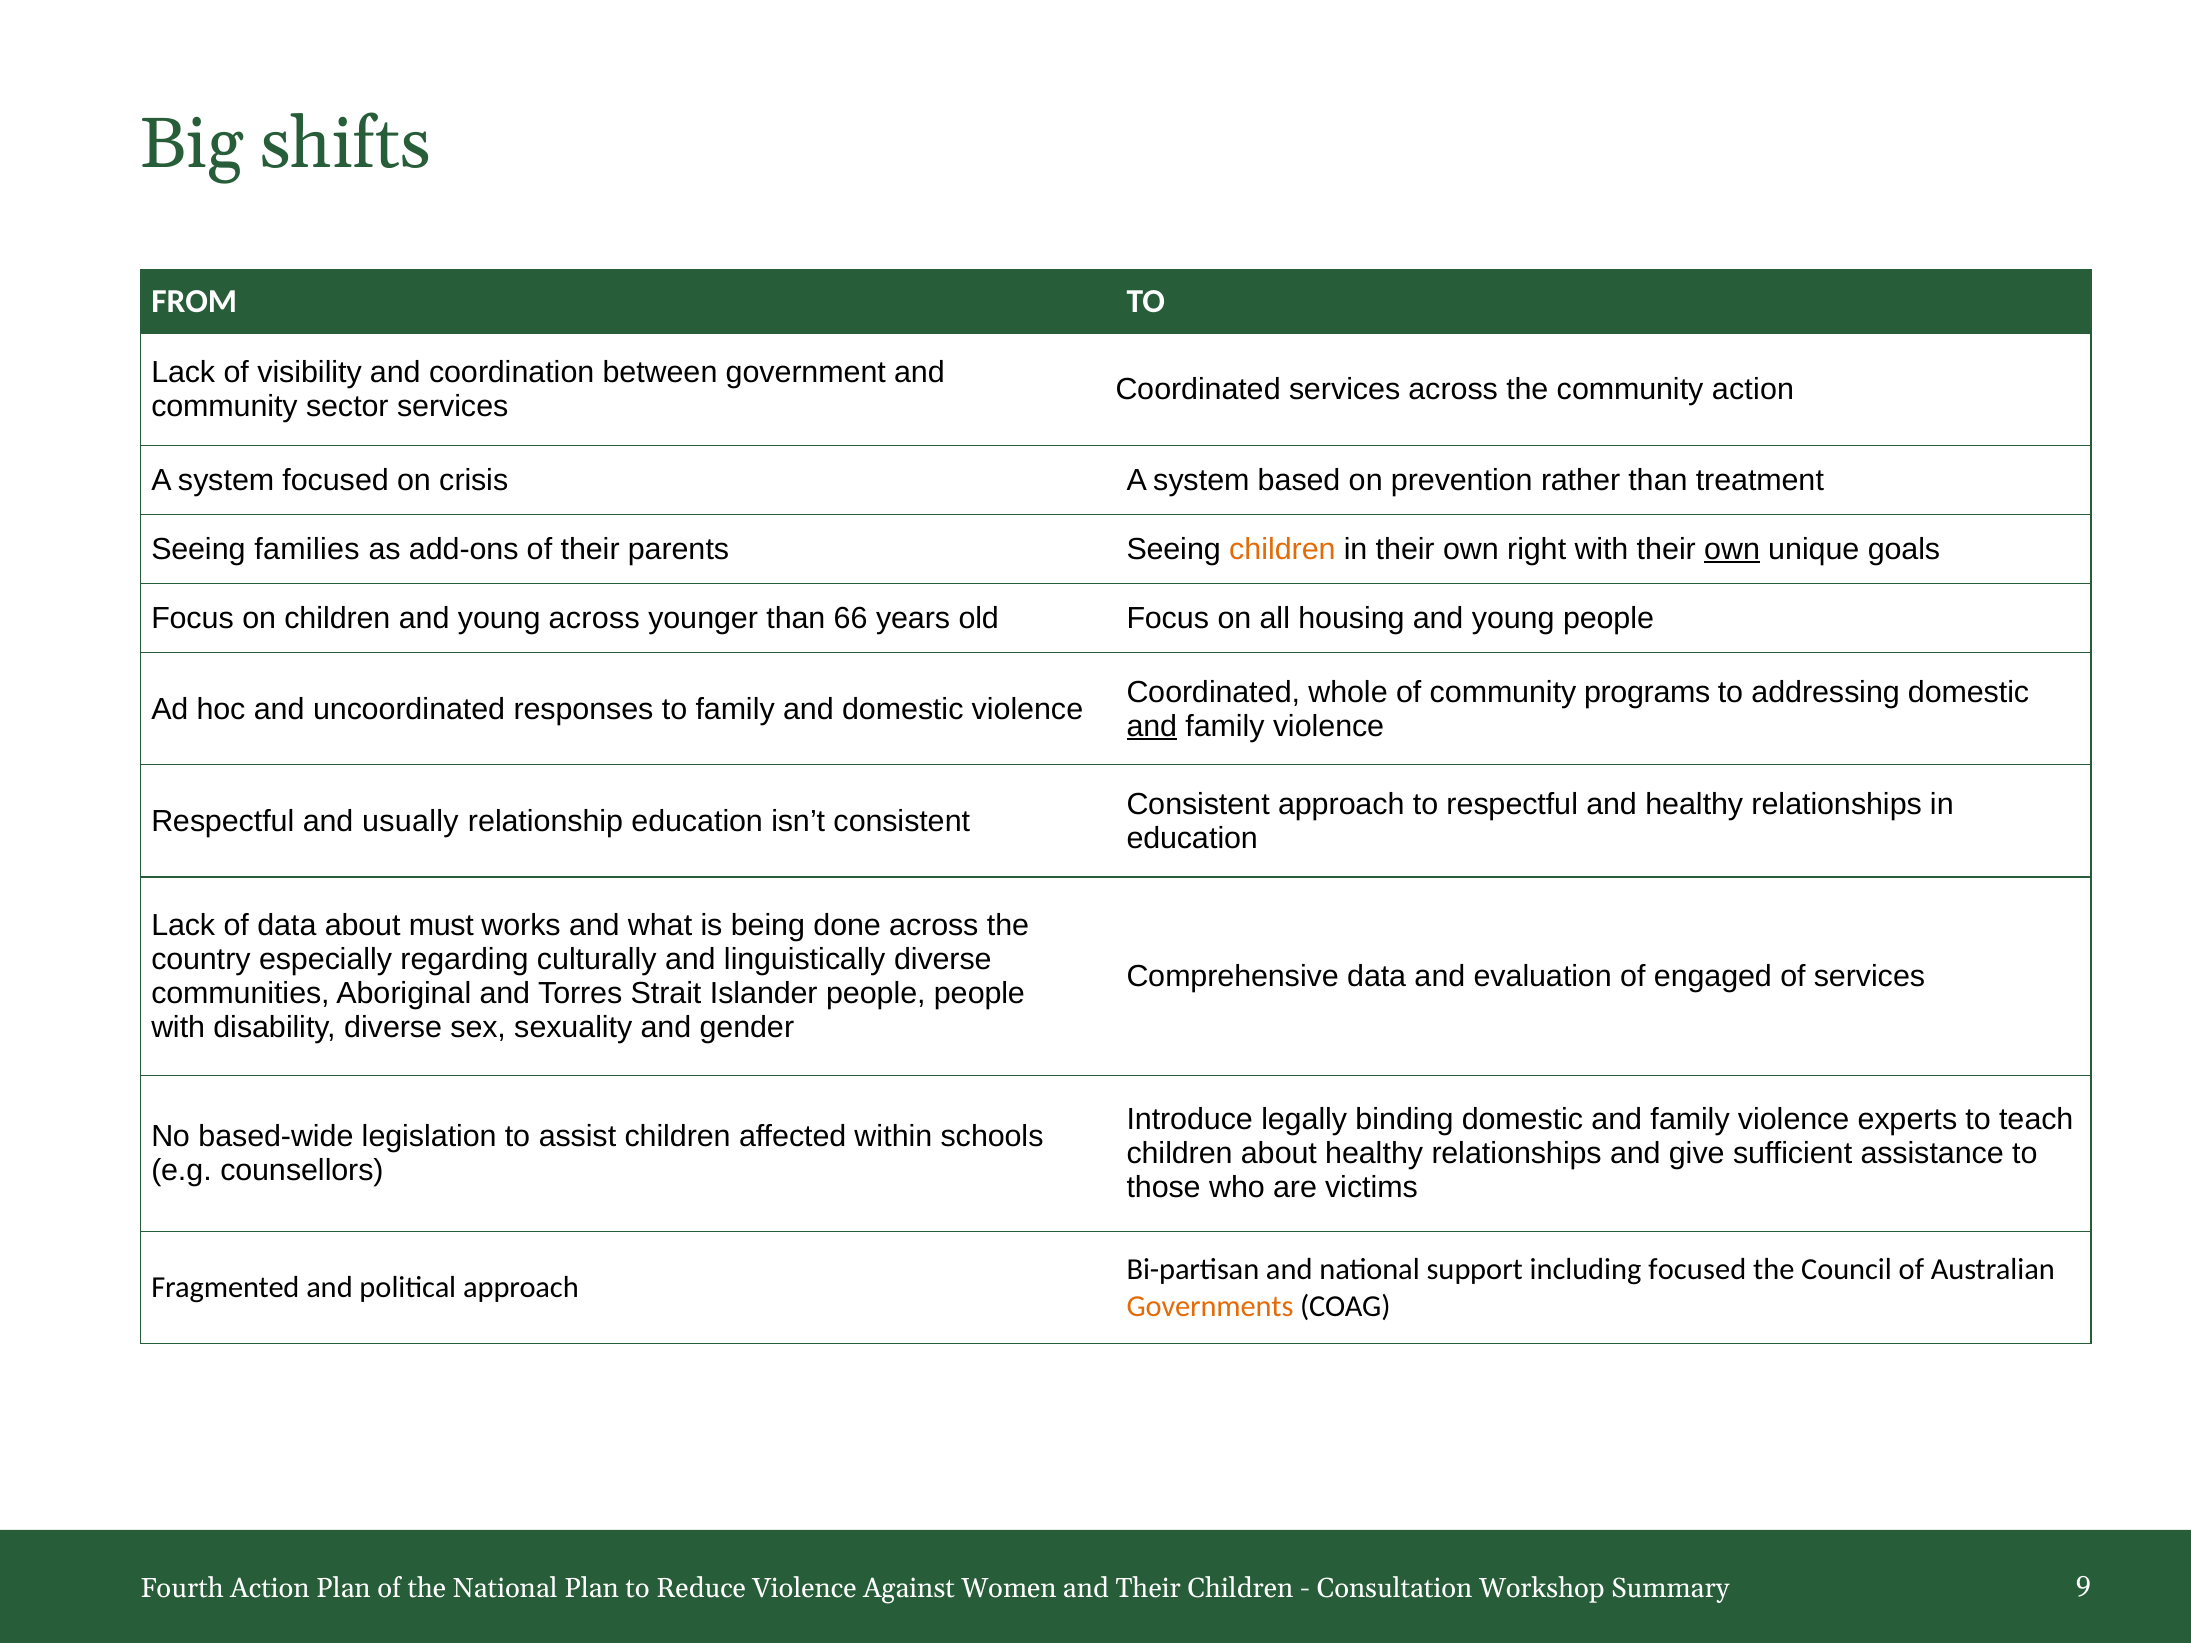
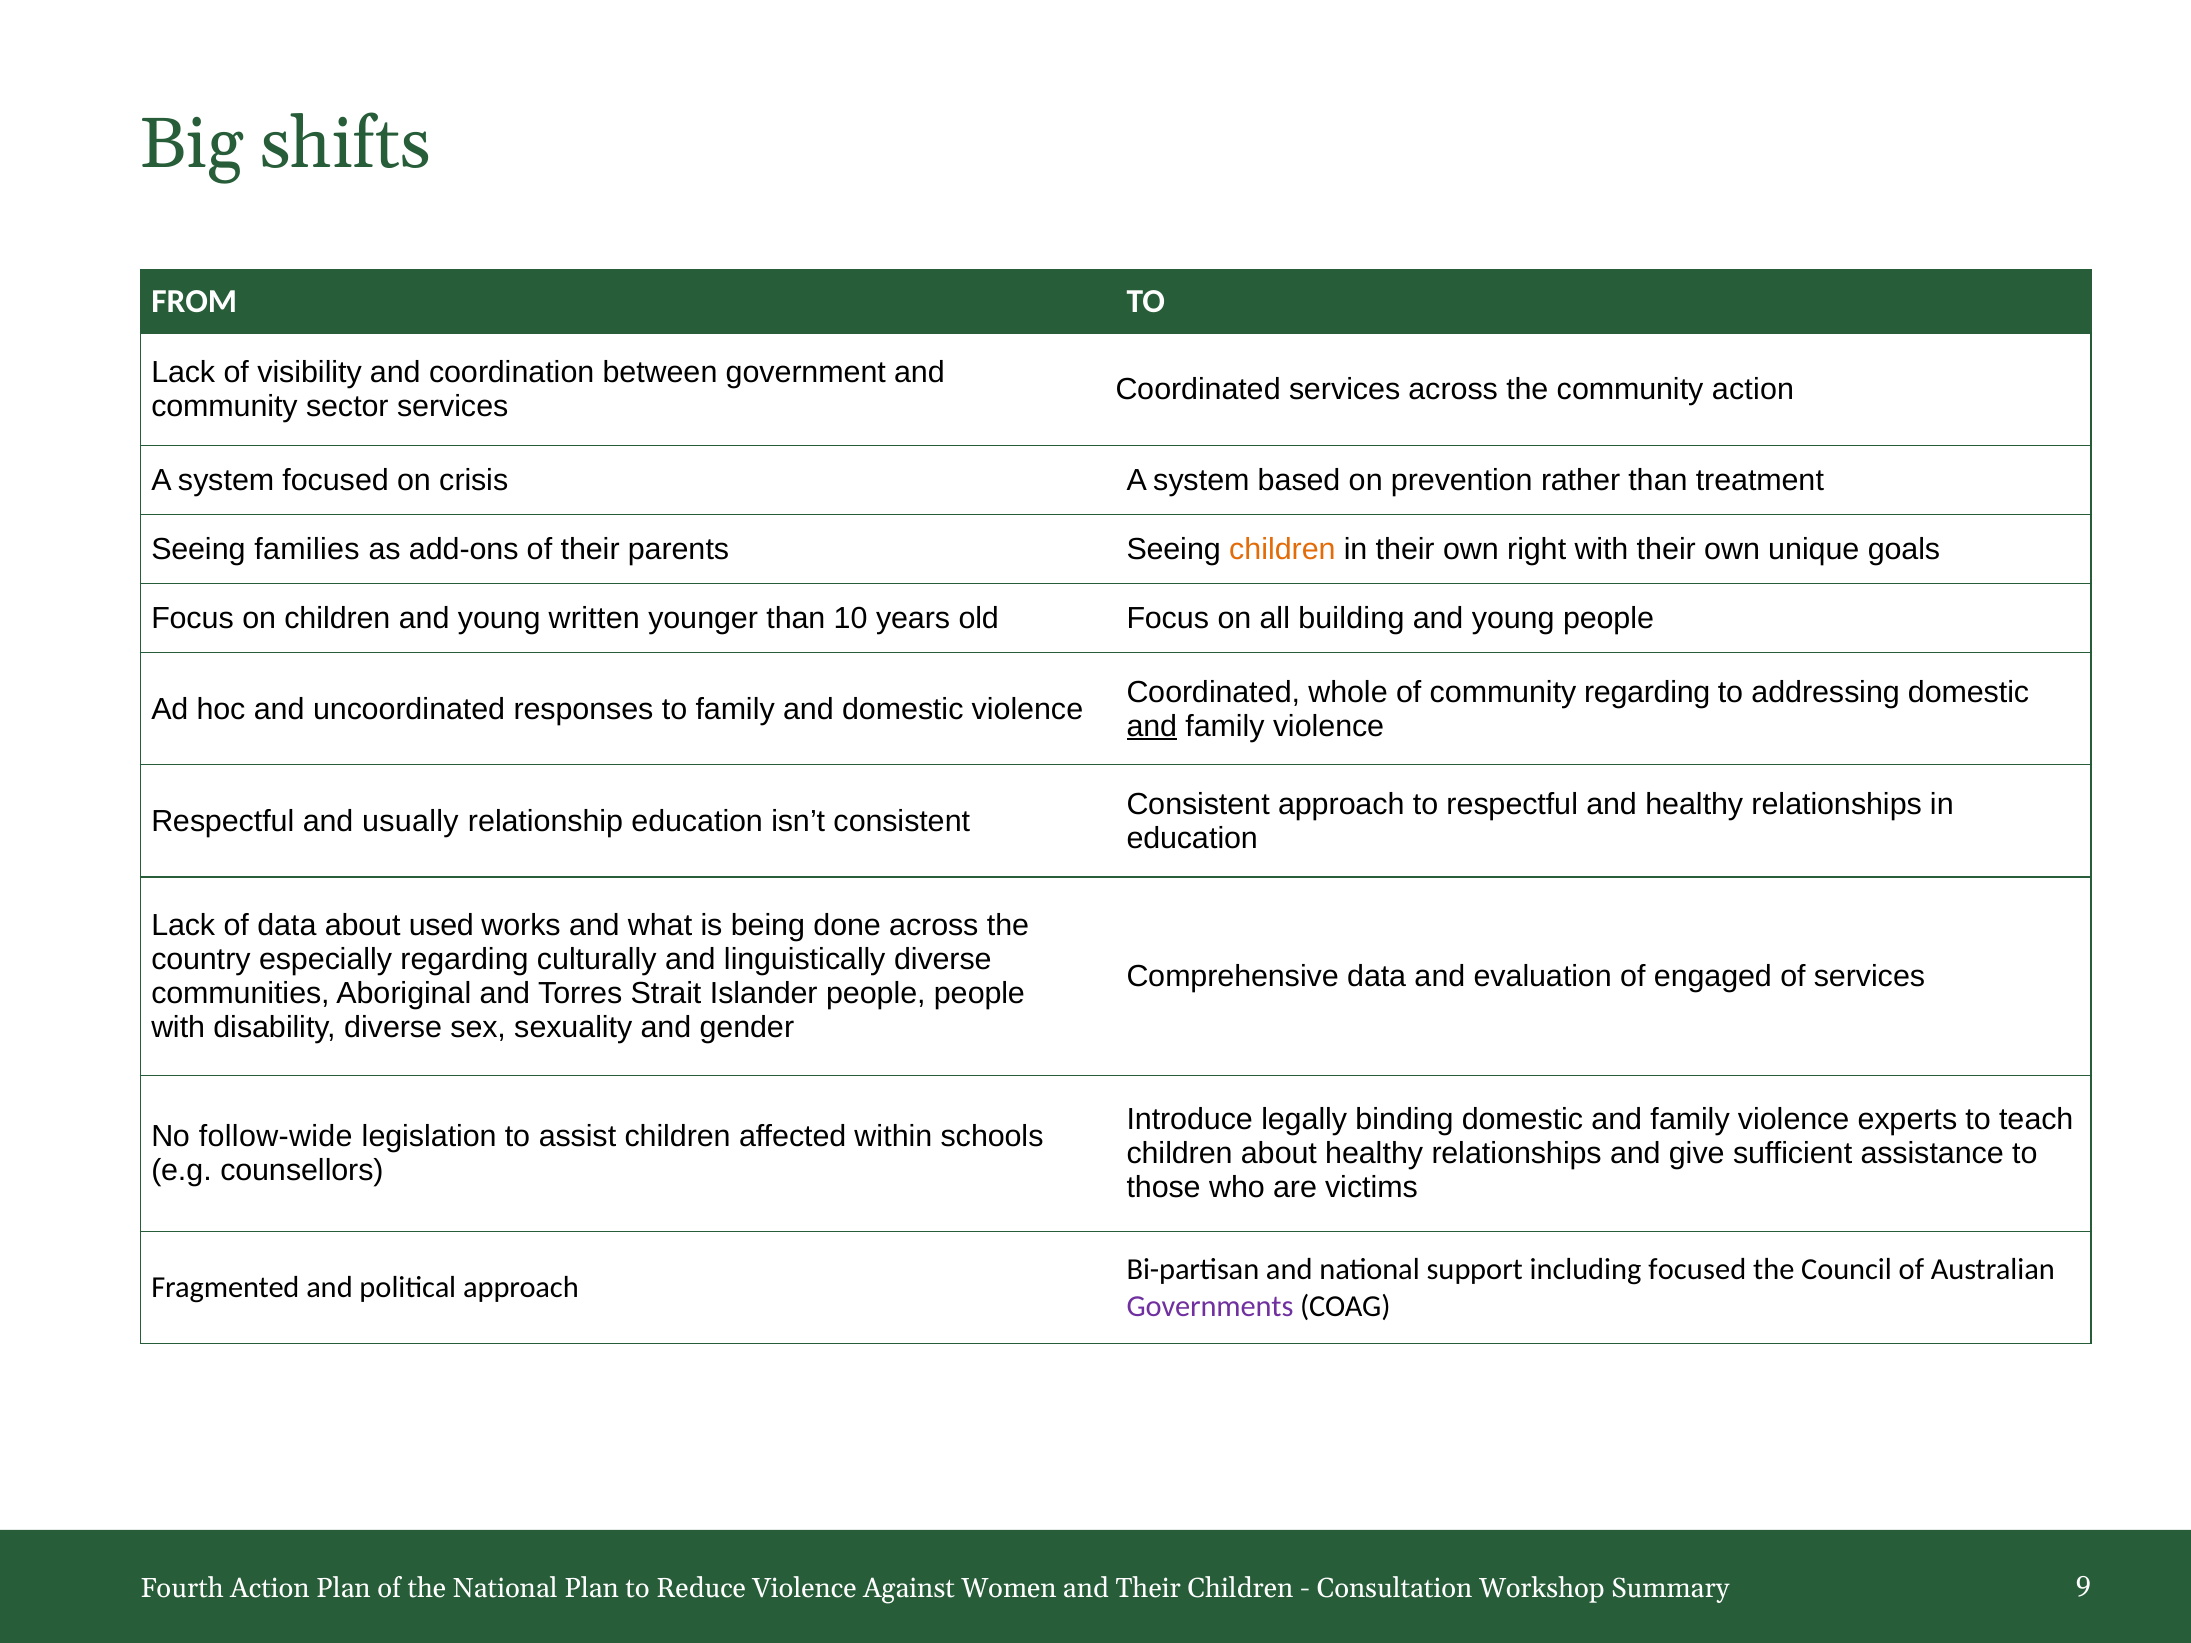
own at (1732, 549) underline: present -> none
young across: across -> written
66: 66 -> 10
housing: housing -> building
community programs: programs -> regarding
must: must -> used
based-wide: based-wide -> follow-wide
Governments colour: orange -> purple
